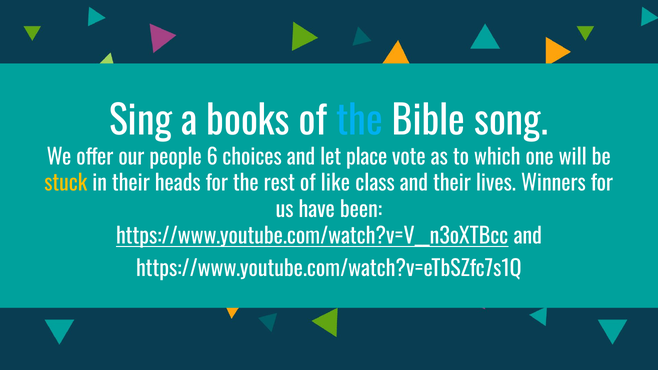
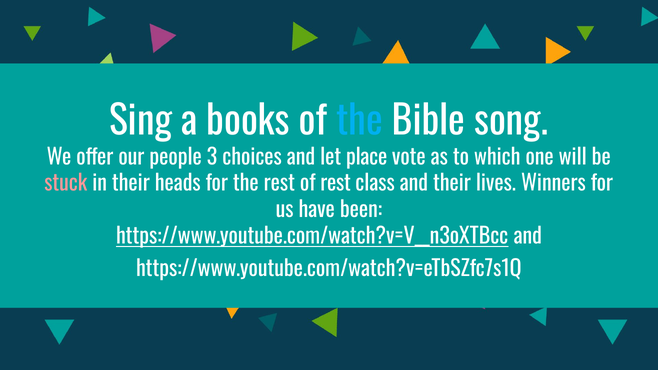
6: 6 -> 3
stuck colour: yellow -> pink
of like: like -> rest
